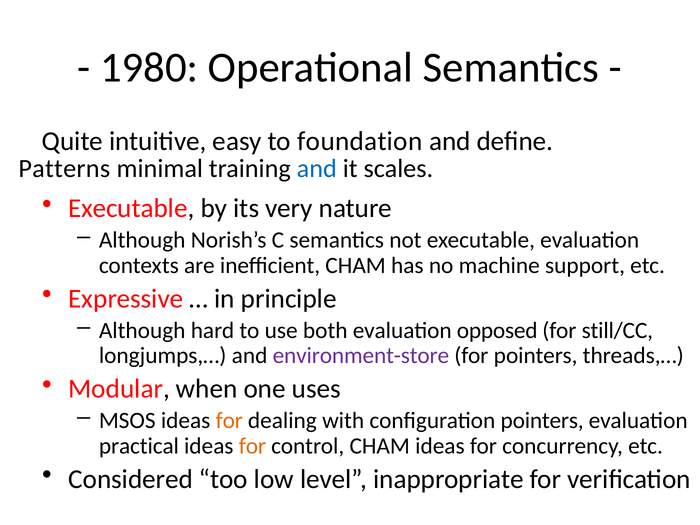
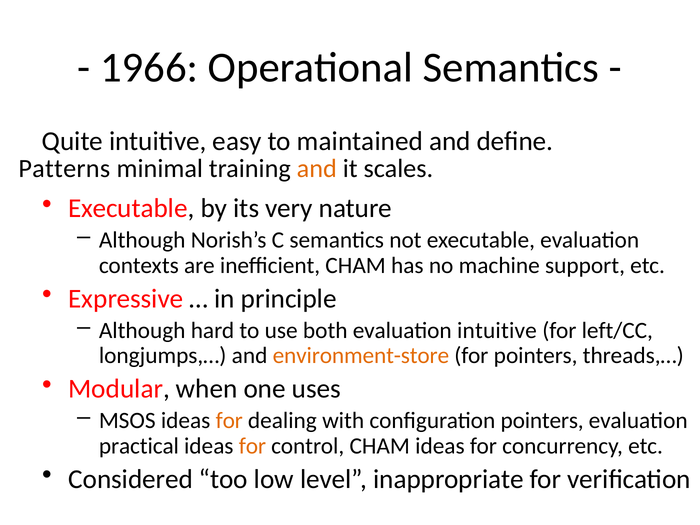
1980: 1980 -> 1966
foundation: foundation -> maintained
and at (317, 169) colour: blue -> orange
evaluation opposed: opposed -> intuitive
still/CC: still/CC -> left/CC
environment-store colour: purple -> orange
